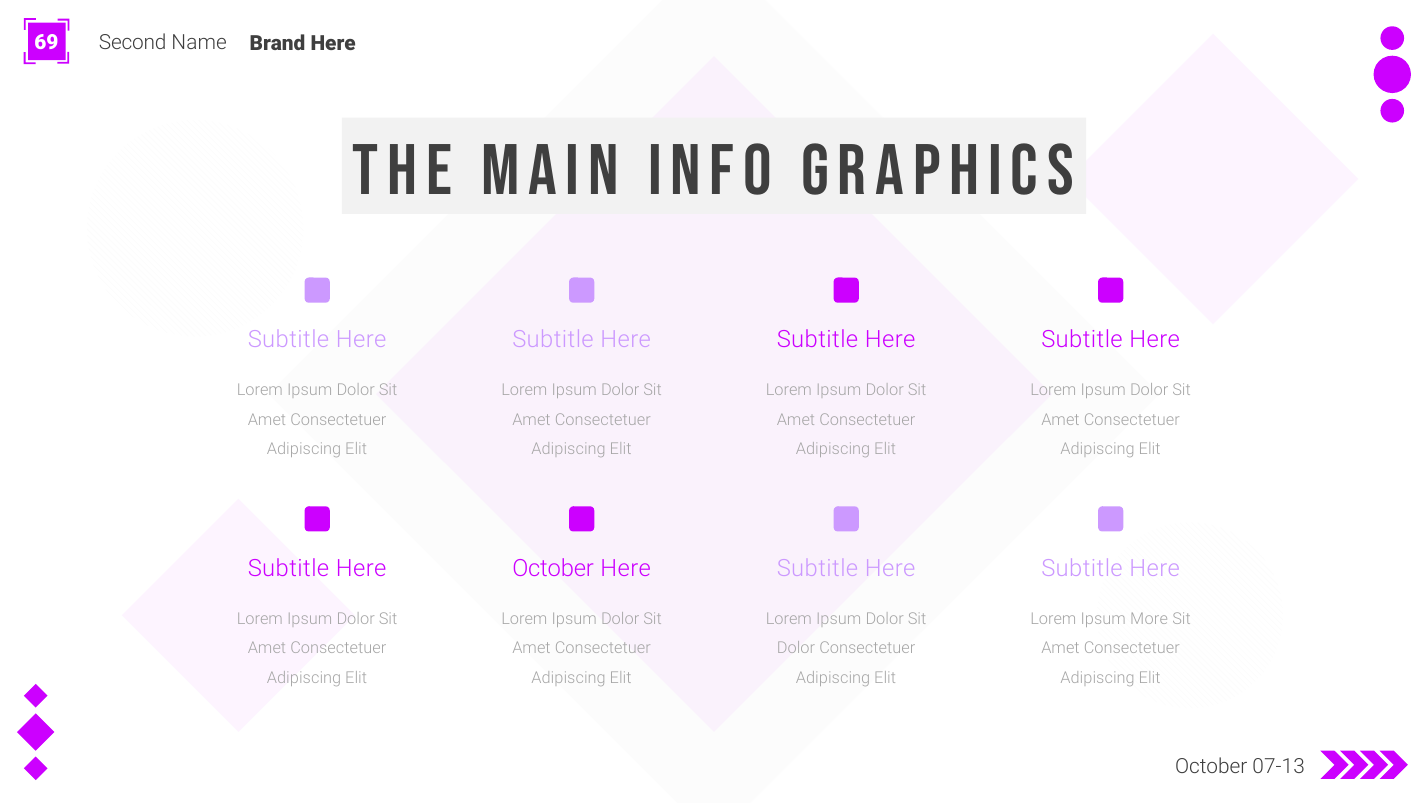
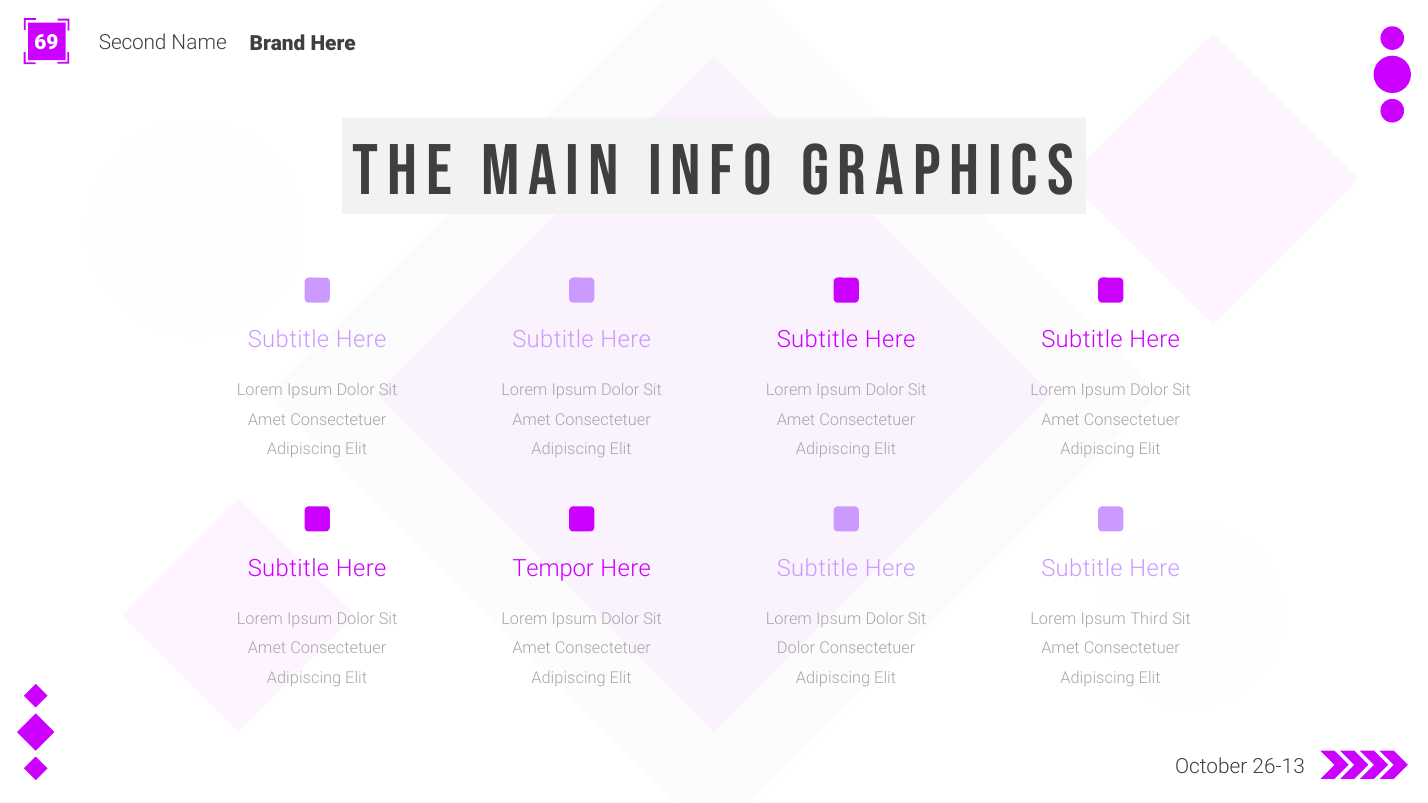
October at (553, 569): October -> Tempor
More: More -> Third
07-13: 07-13 -> 26-13
